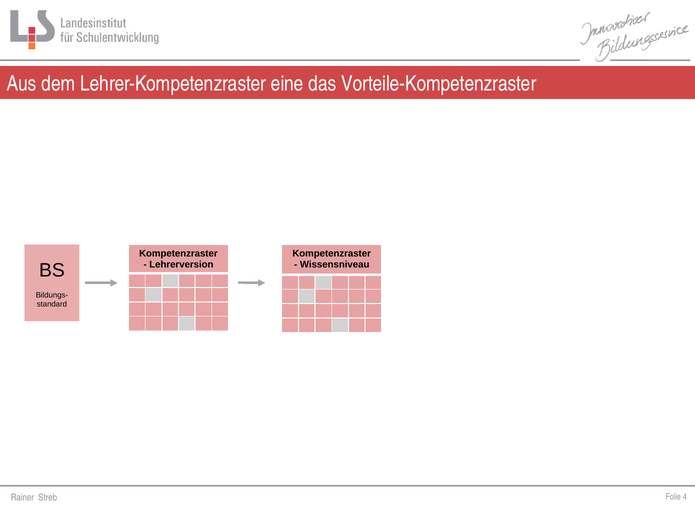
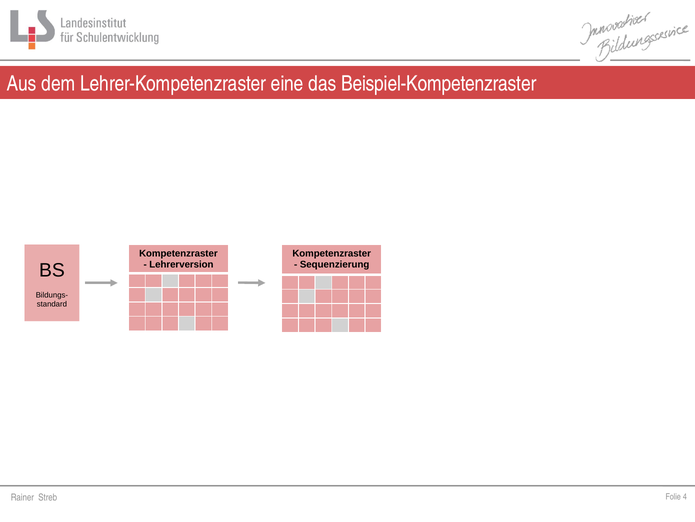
Vorteile-Kompetenzraster: Vorteile-Kompetenzraster -> Beispiel-Kompetenzraster
Wissensniveau: Wissensniveau -> Sequenzierung
